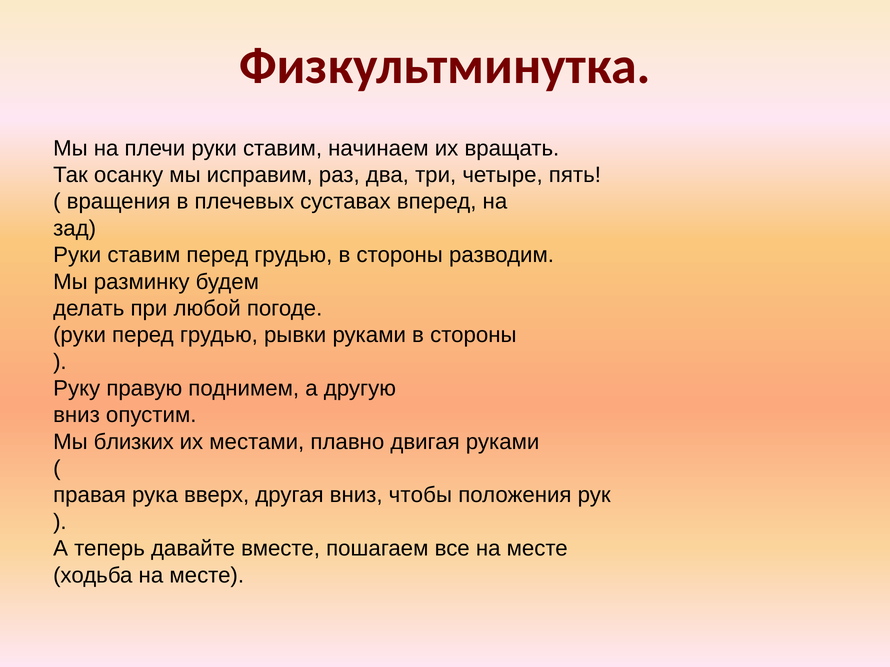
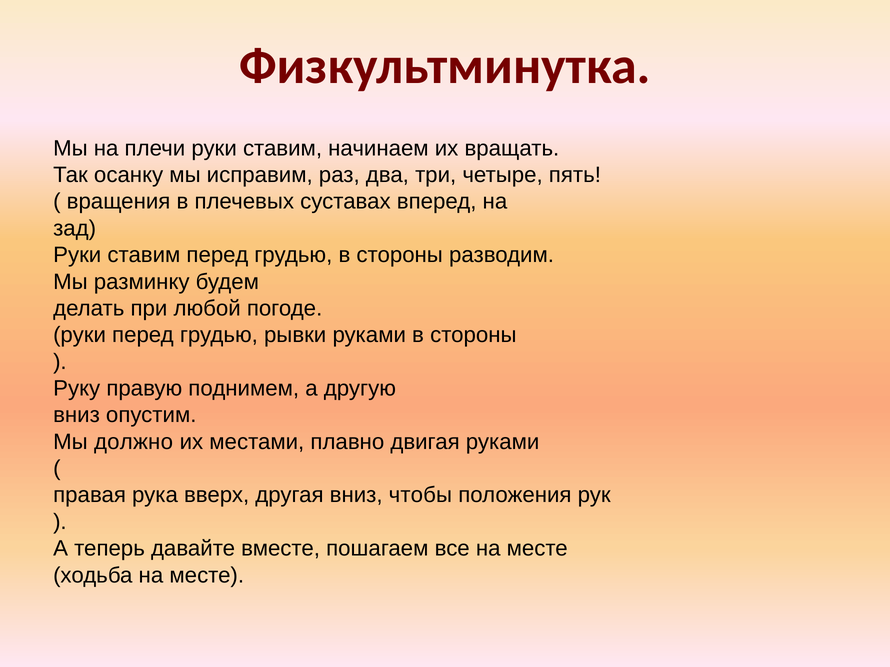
близких: близких -> должно
